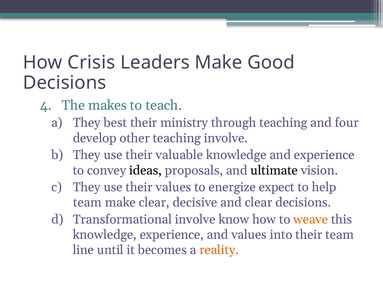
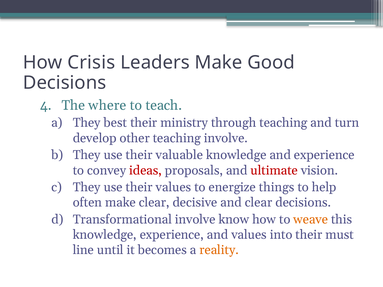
makes: makes -> where
four: four -> turn
ideas colour: black -> red
ultimate colour: black -> red
expect: expect -> things
team at (87, 203): team -> often
their team: team -> must
